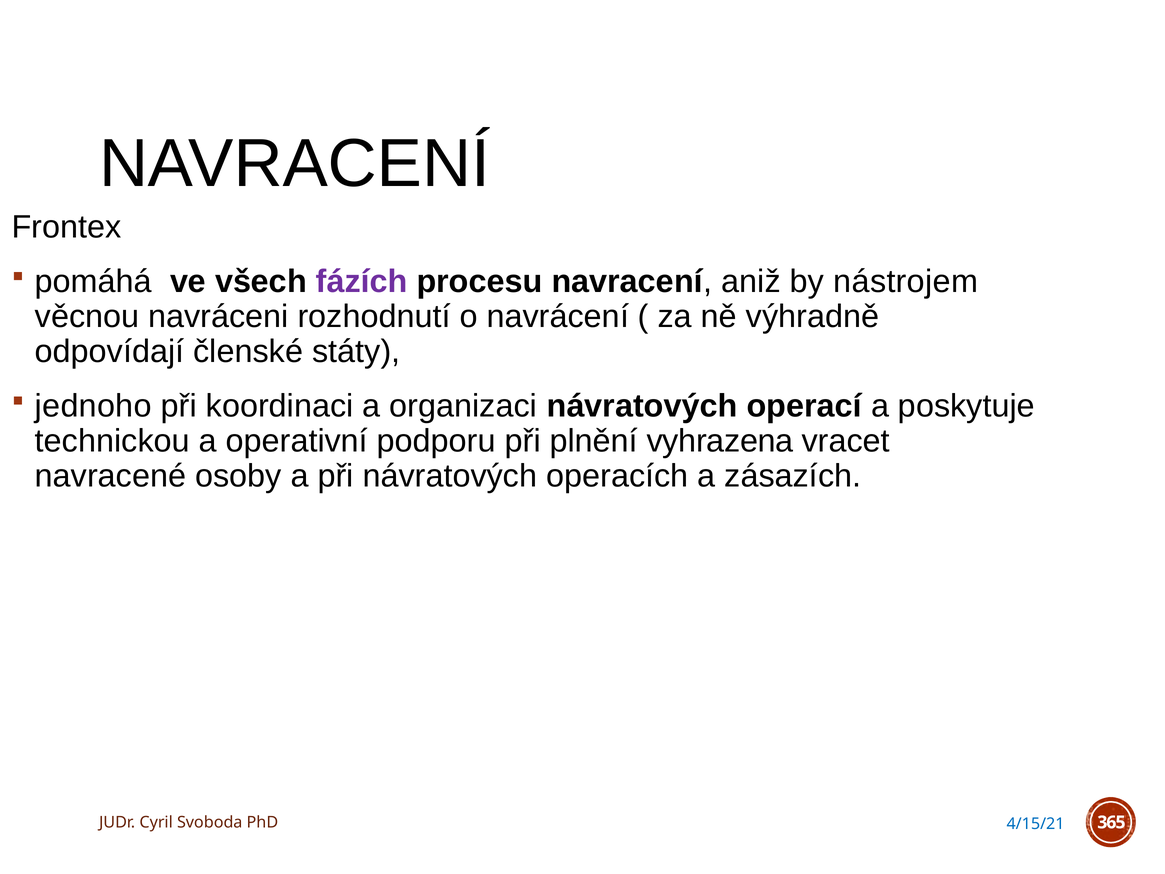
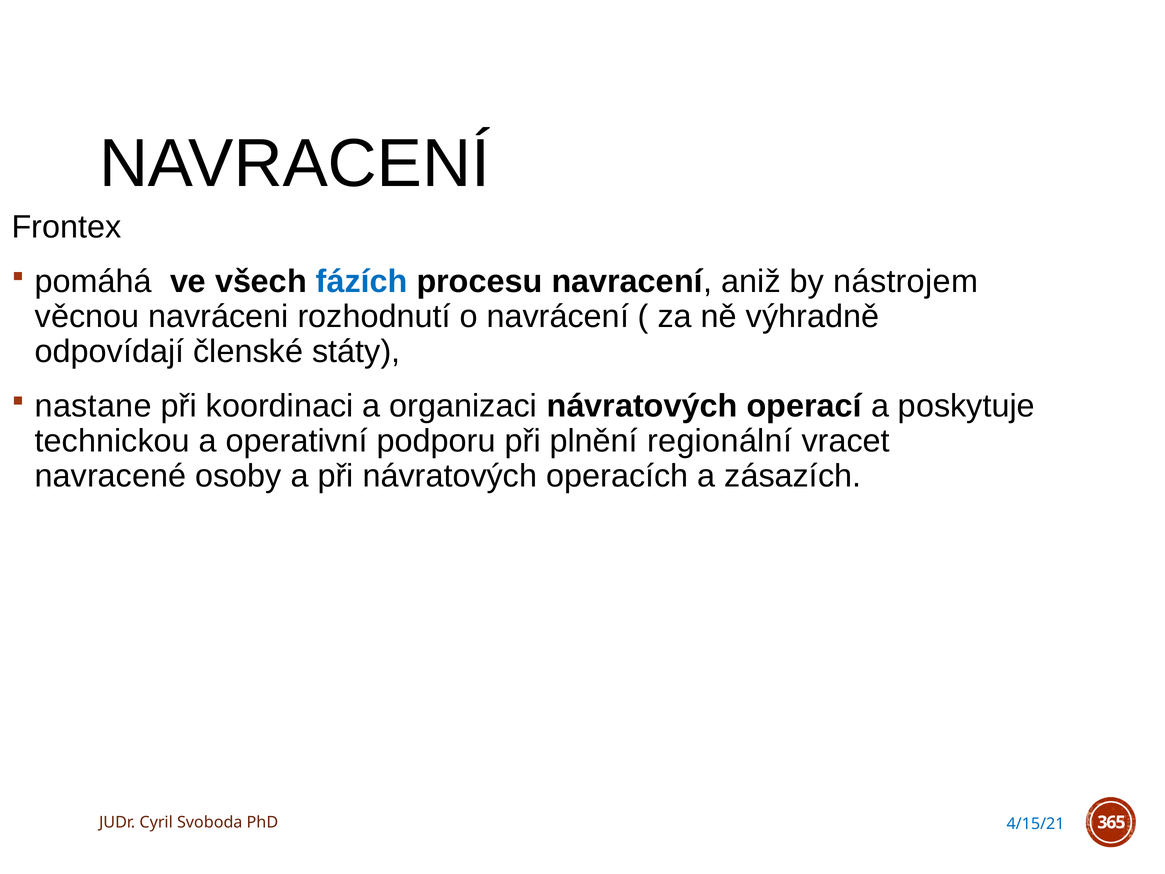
fázích colour: purple -> blue
jednoho: jednoho -> nastane
vyhrazena: vyhrazena -> regionální
